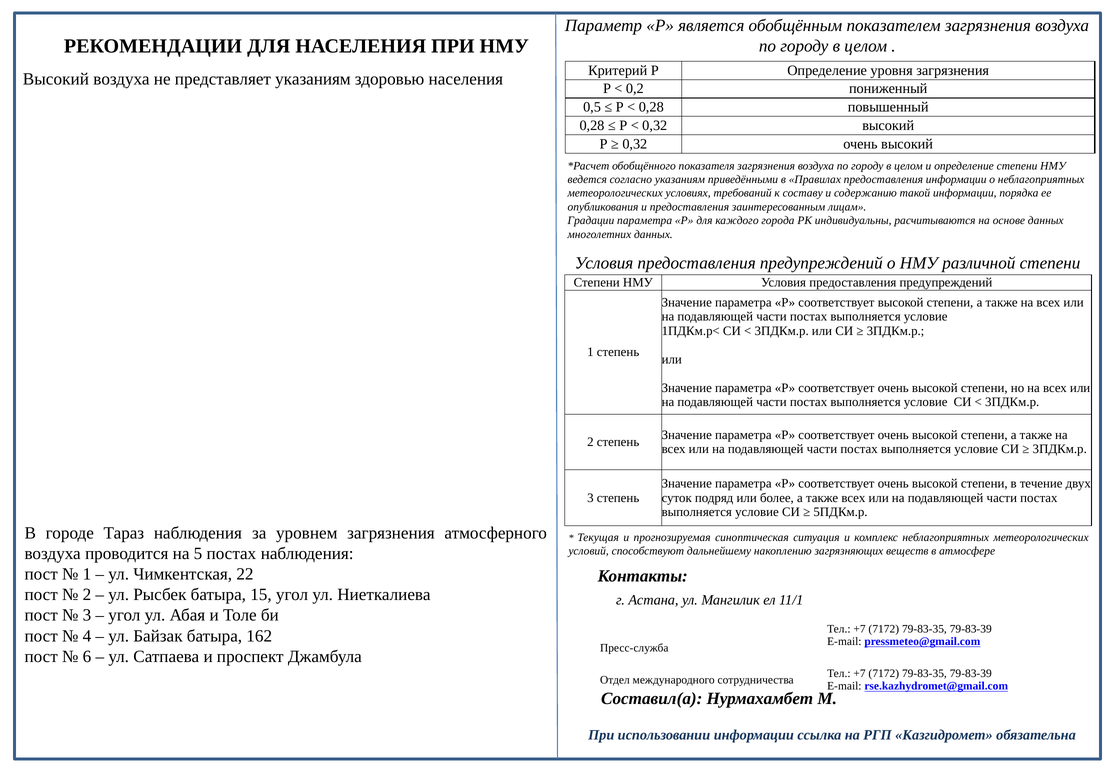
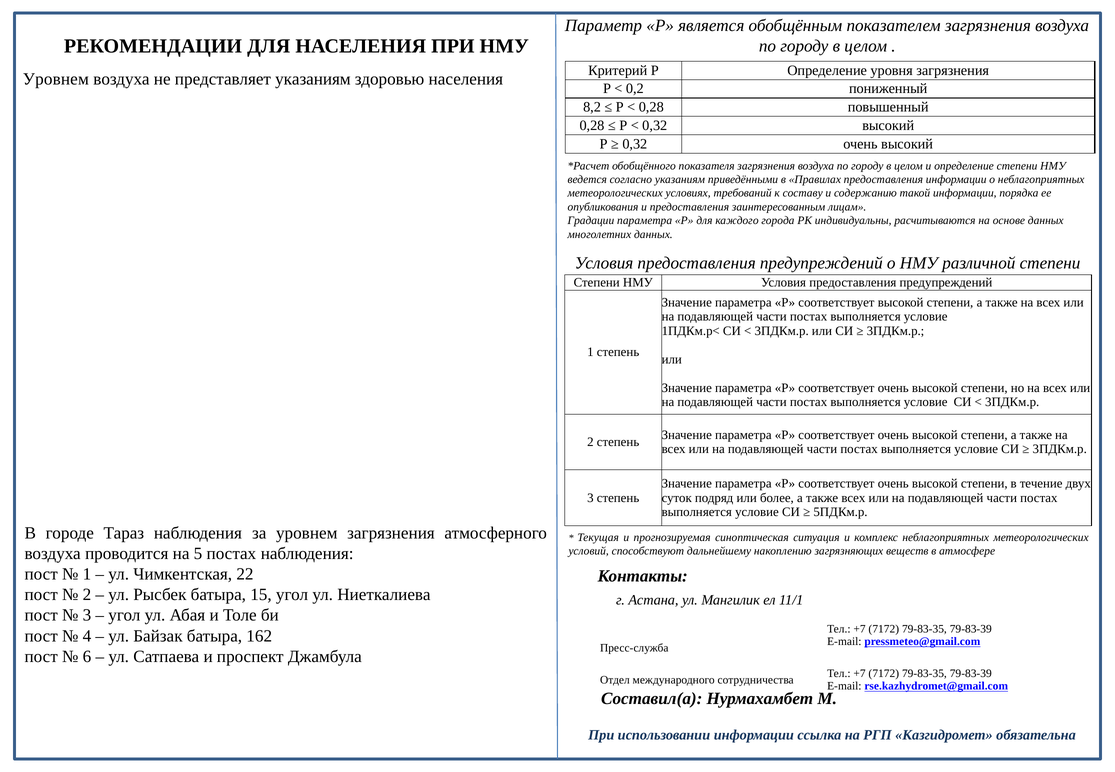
Высокий at (56, 79): Высокий -> Уровнем
0,5: 0,5 -> 8,2
